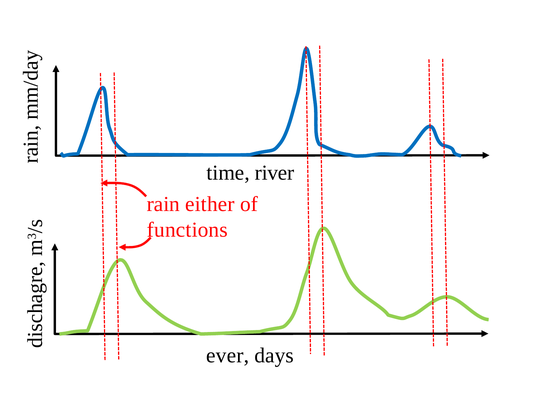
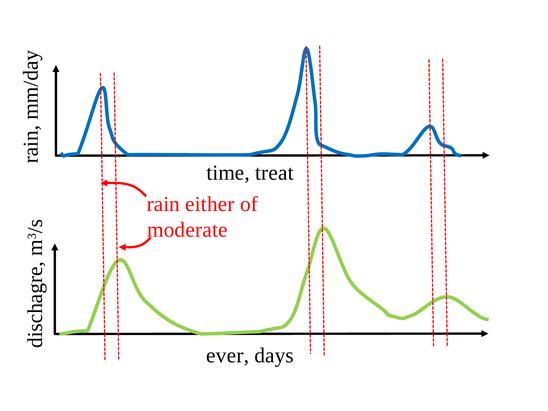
river: river -> treat
functions: functions -> moderate
